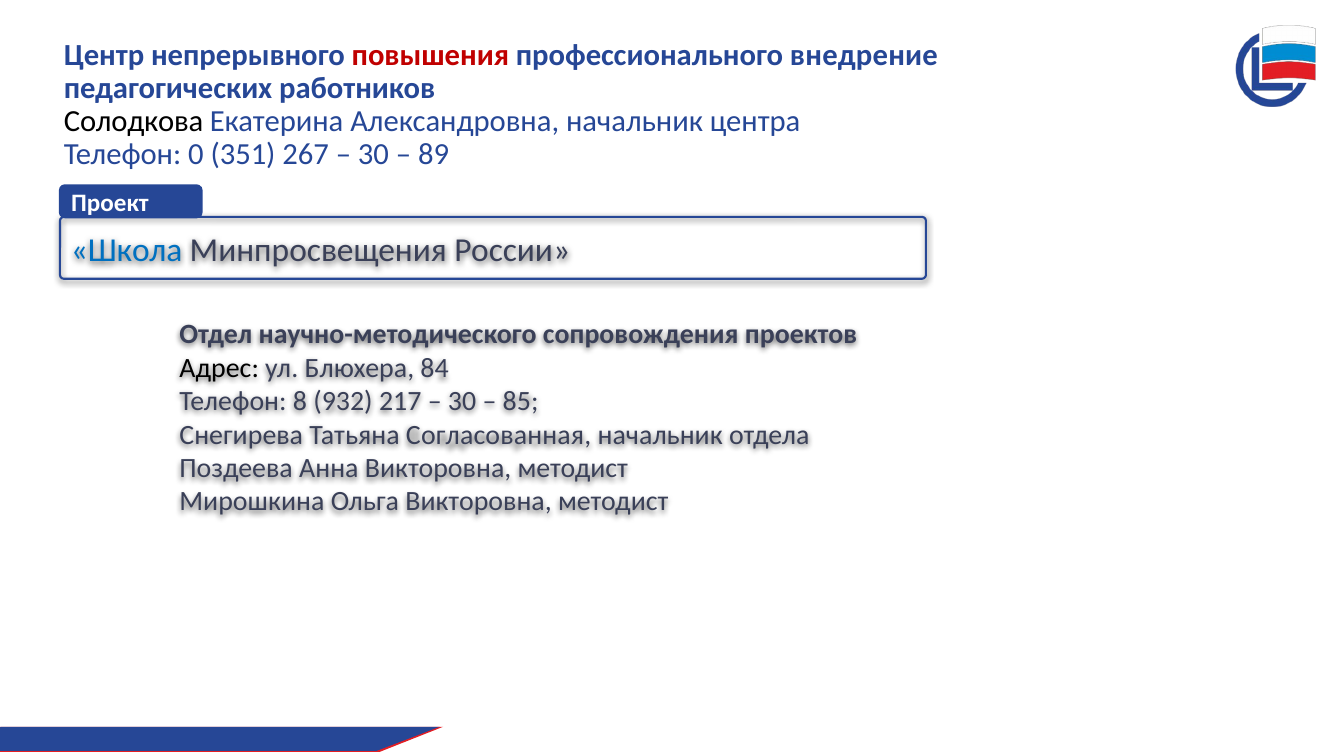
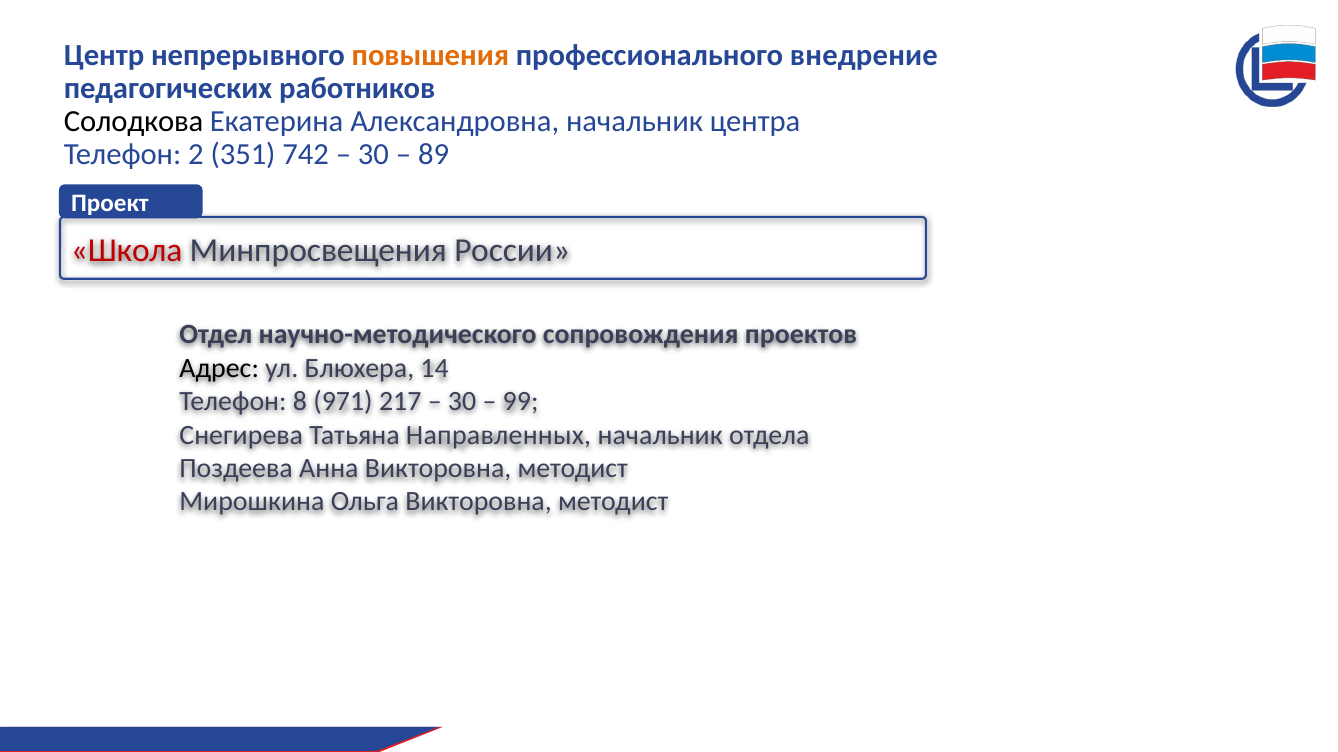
повышения colour: red -> orange
0: 0 -> 2
267: 267 -> 742
Школа colour: blue -> red
84: 84 -> 14
932: 932 -> 971
85: 85 -> 99
Согласованная: Согласованная -> Направленных
